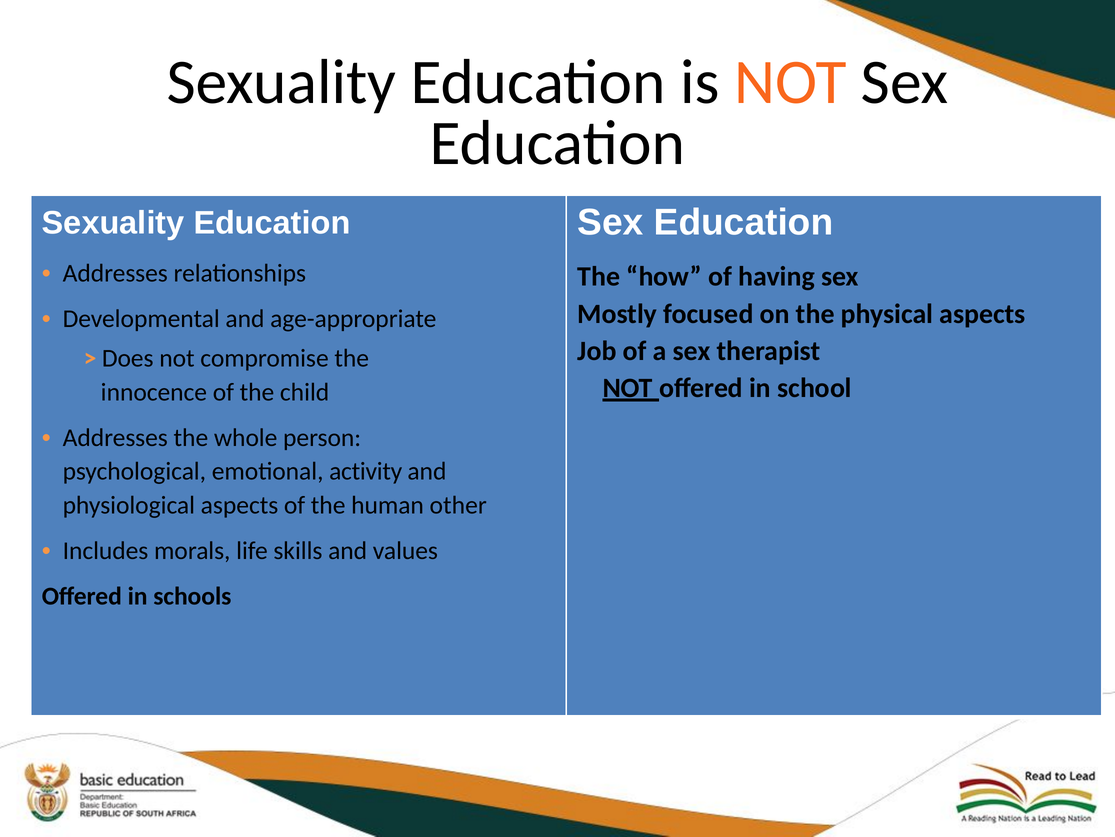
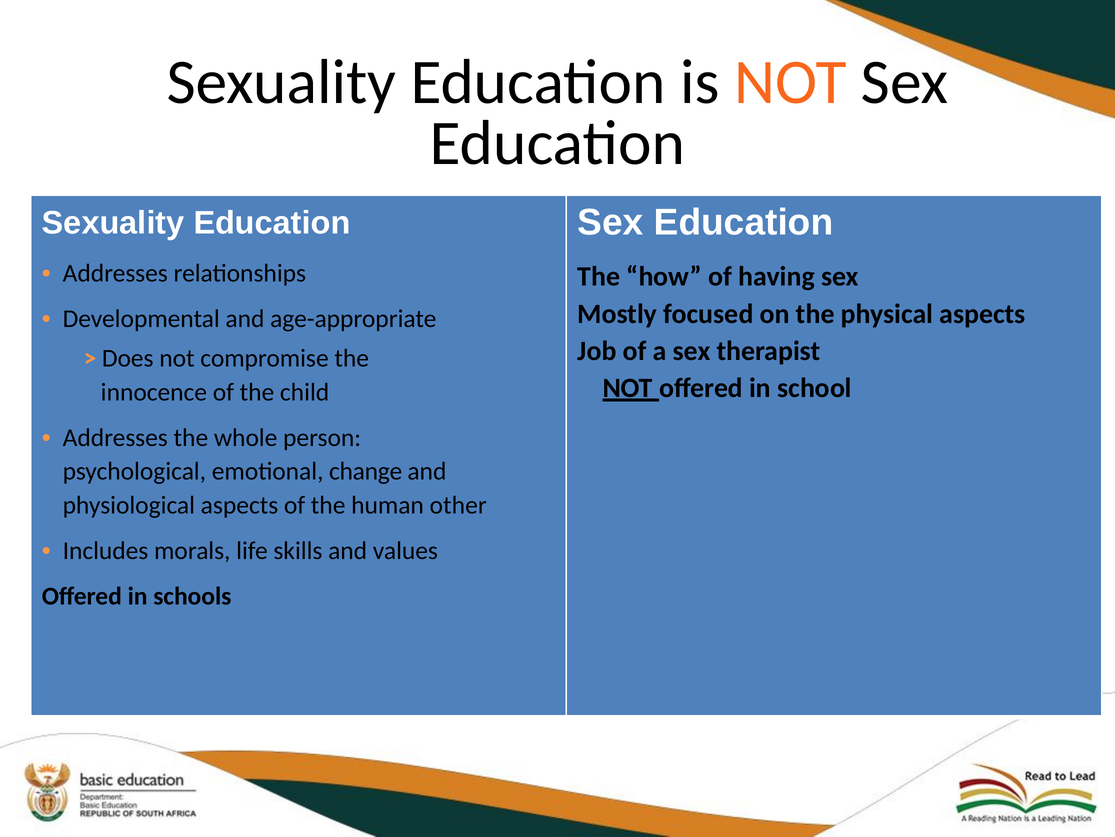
activity: activity -> change
